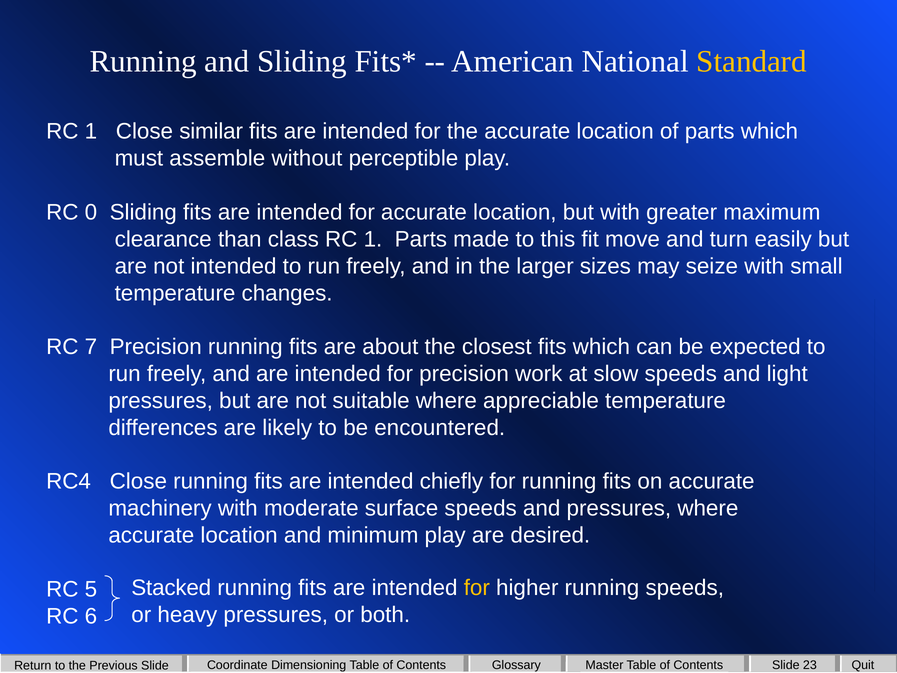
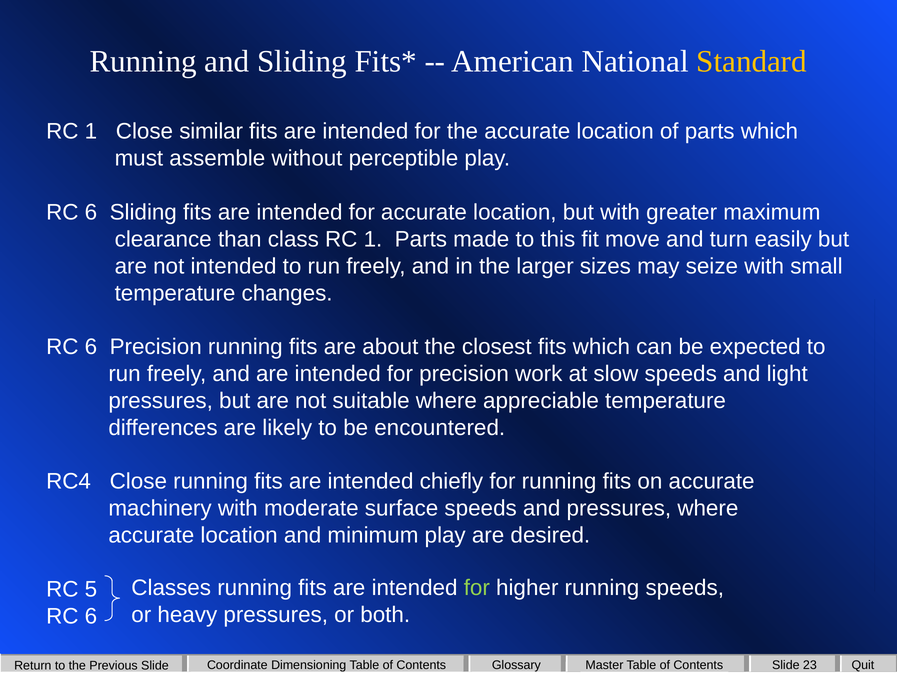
0 at (91, 212): 0 -> 6
7 at (91, 347): 7 -> 6
Stacked: Stacked -> Classes
for at (477, 588) colour: yellow -> light green
